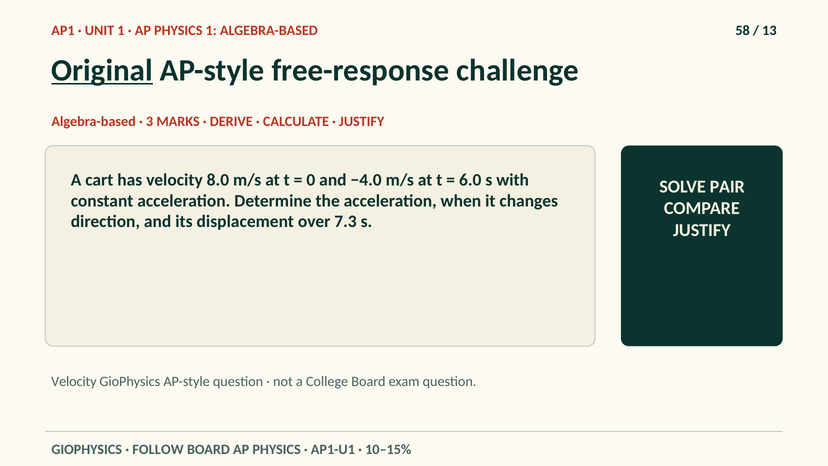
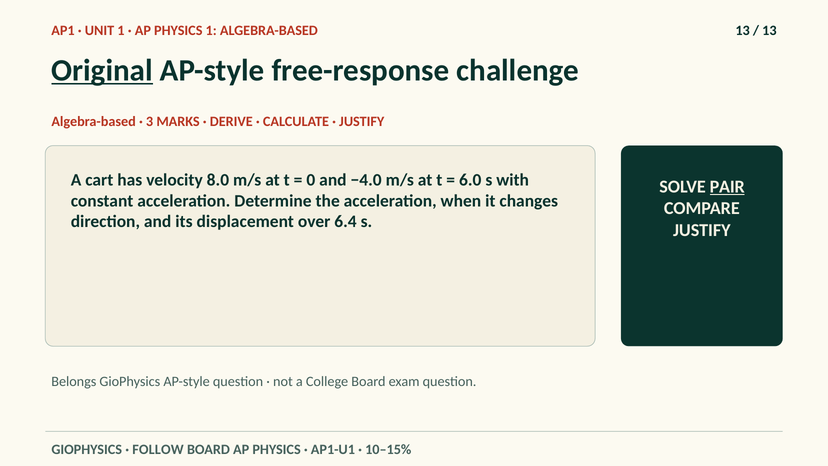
ALGEBRA-BASED 58: 58 -> 13
PAIR underline: none -> present
7.3: 7.3 -> 6.4
Velocity at (74, 381): Velocity -> Belongs
